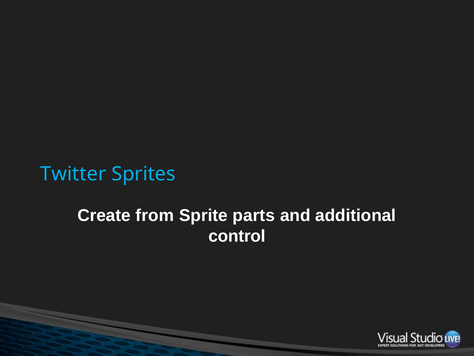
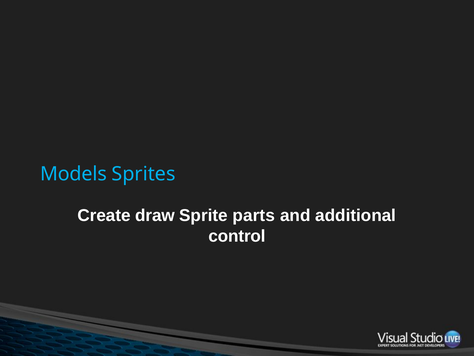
Twitter: Twitter -> Models
from: from -> draw
